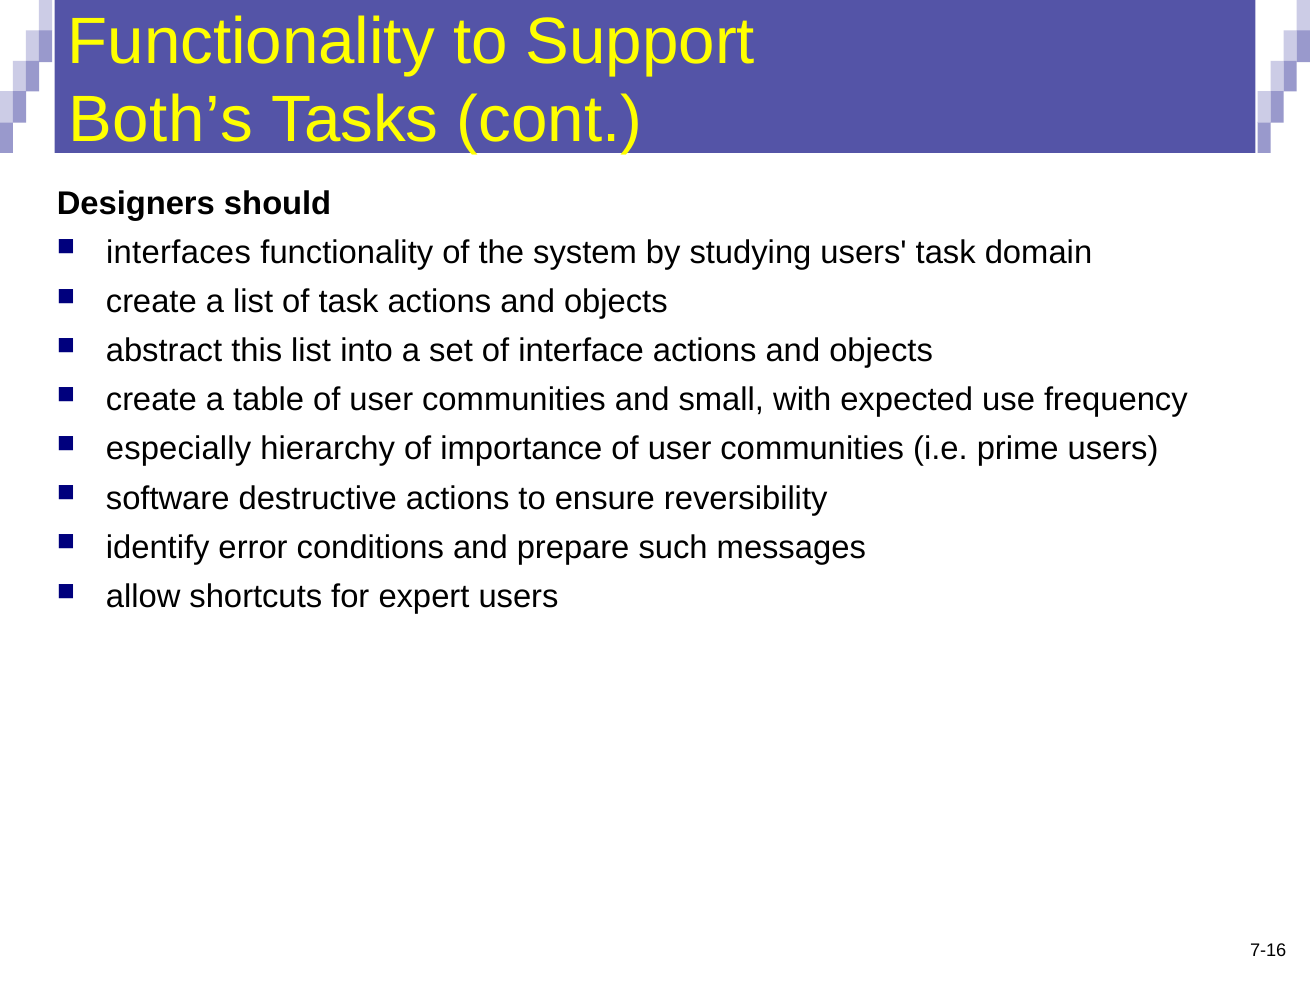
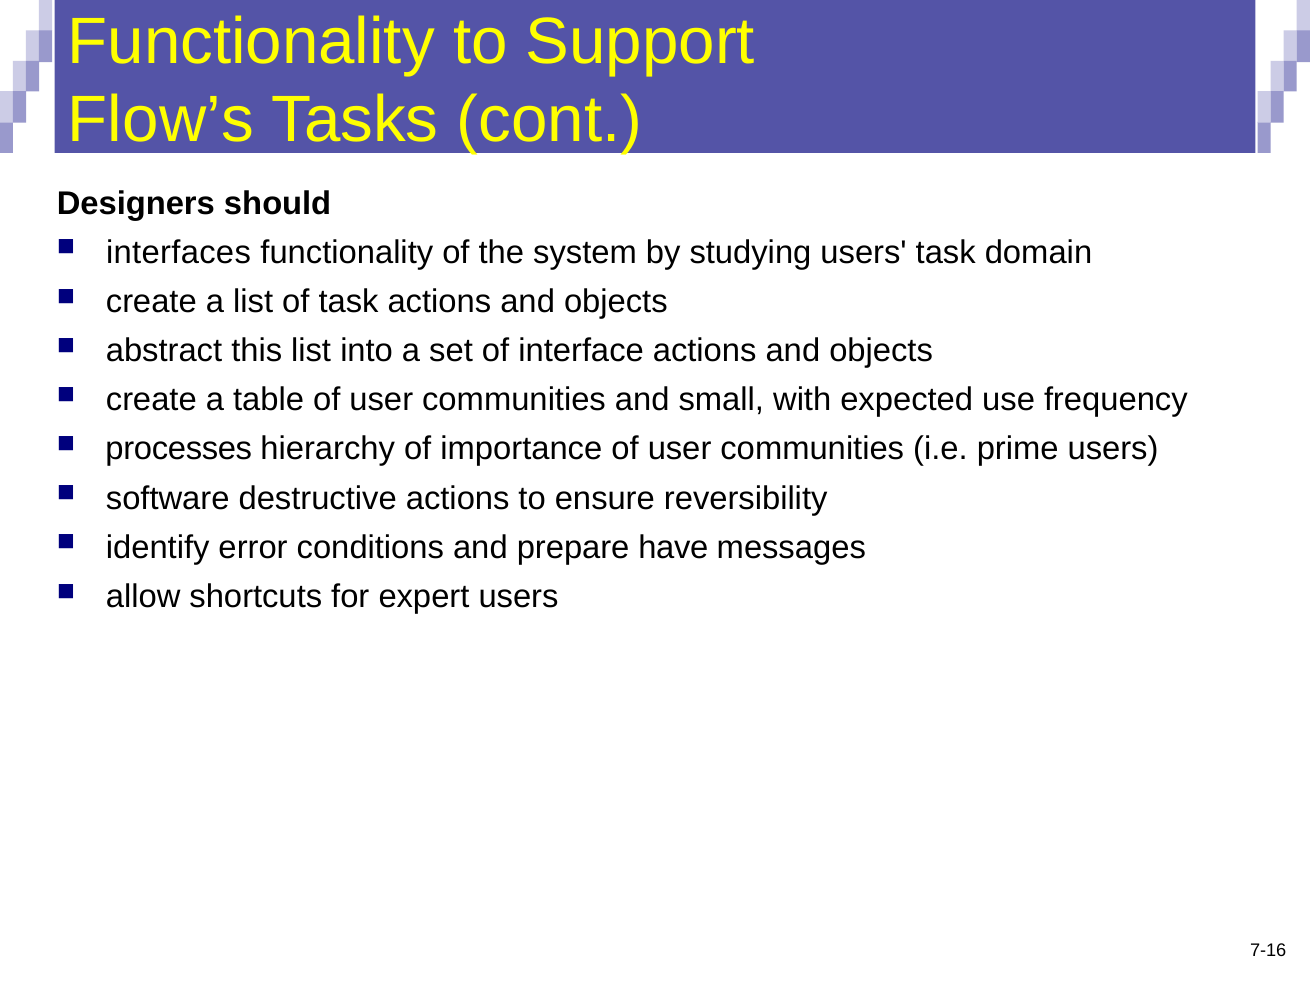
Both’s: Both’s -> Flow’s
especially: especially -> processes
such: such -> have
